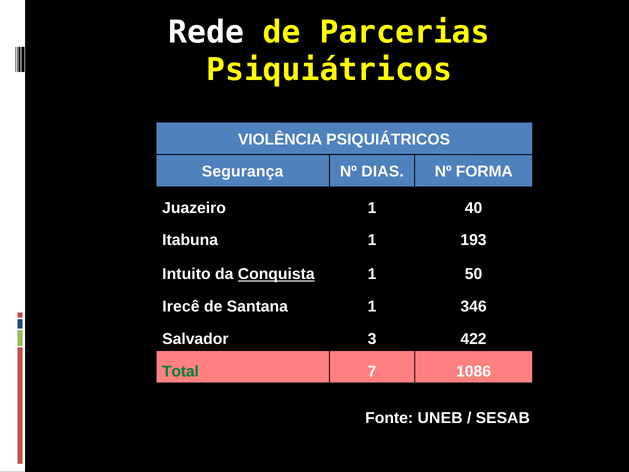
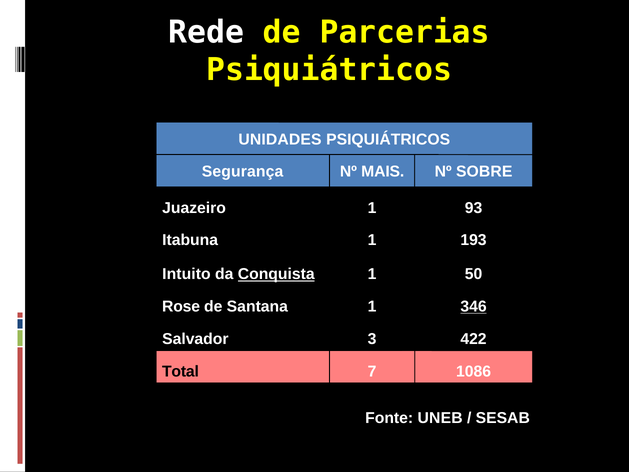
VIOLÊNCIA: VIOLÊNCIA -> UNIDADES
DIAS: DIAS -> MAIS
FORMA: FORMA -> SOBRE
40: 40 -> 93
Irecê: Irecê -> Rose
346 underline: none -> present
Total colour: green -> black
